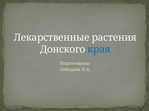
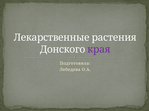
края colour: blue -> purple
